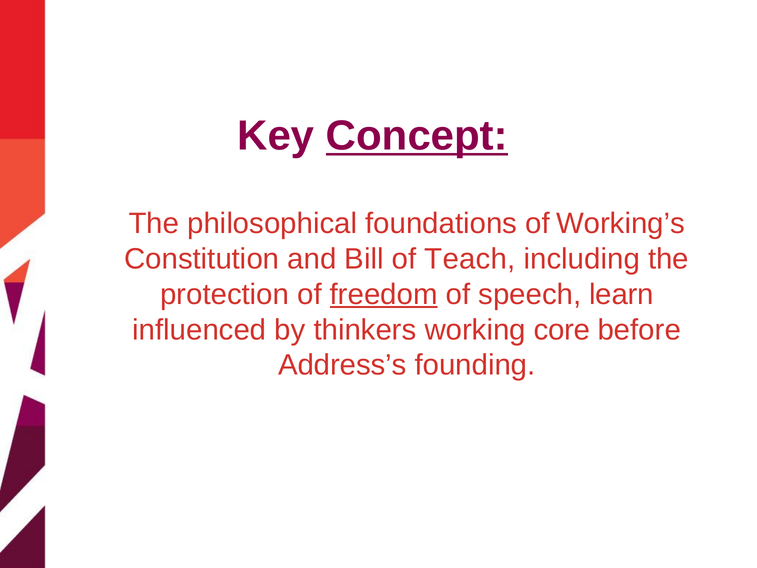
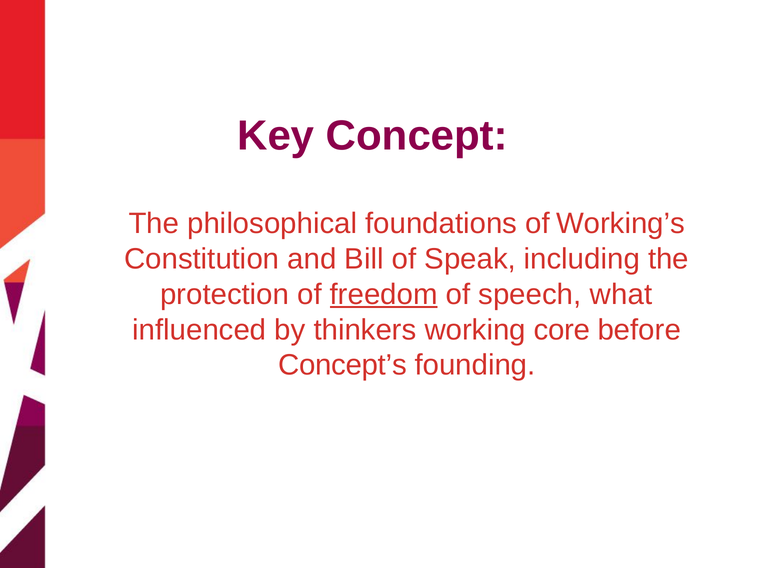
Concept underline: present -> none
Teach: Teach -> Speak
learn: learn -> what
Address’s: Address’s -> Concept’s
